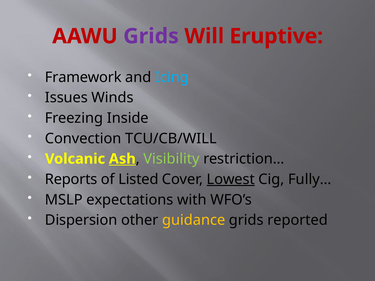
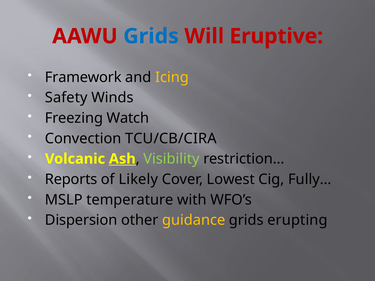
Grids at (151, 36) colour: purple -> blue
Icing colour: light blue -> yellow
Issues: Issues -> Safety
Inside: Inside -> Watch
TCU/CB/WILL: TCU/CB/WILL -> TCU/CB/CIRA
Listed: Listed -> Likely
Lowest underline: present -> none
expectations: expectations -> temperature
reported: reported -> erupting
